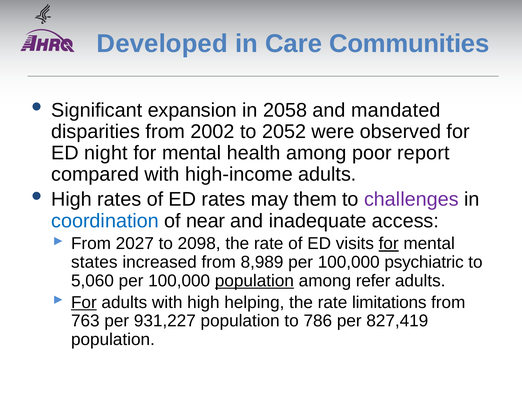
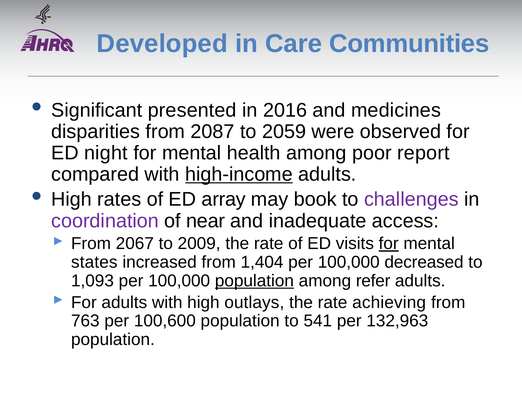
expansion: expansion -> presented
2058: 2058 -> 2016
mandated: mandated -> medicines
2002: 2002 -> 2087
2052: 2052 -> 2059
high-income underline: none -> present
ED rates: rates -> array
them: them -> book
coordination colour: blue -> purple
2027: 2027 -> 2067
2098: 2098 -> 2009
8,989: 8,989 -> 1,404
psychiatric: psychiatric -> decreased
5,060: 5,060 -> 1,093
For at (84, 302) underline: present -> none
helping: helping -> outlays
limitations: limitations -> achieving
931,227: 931,227 -> 100,600
786: 786 -> 541
827,419: 827,419 -> 132,963
